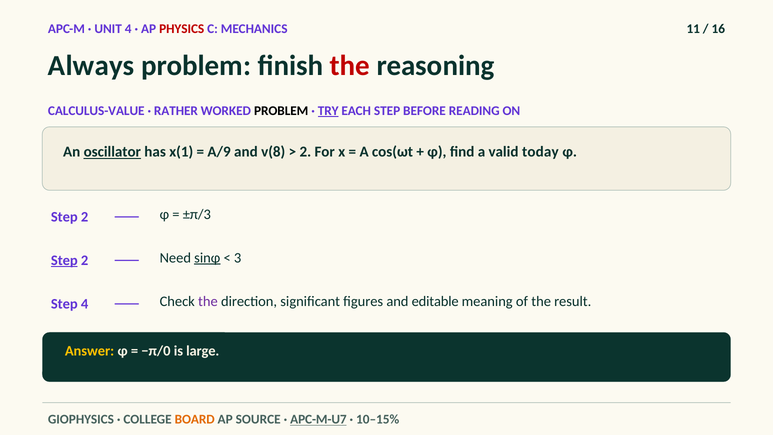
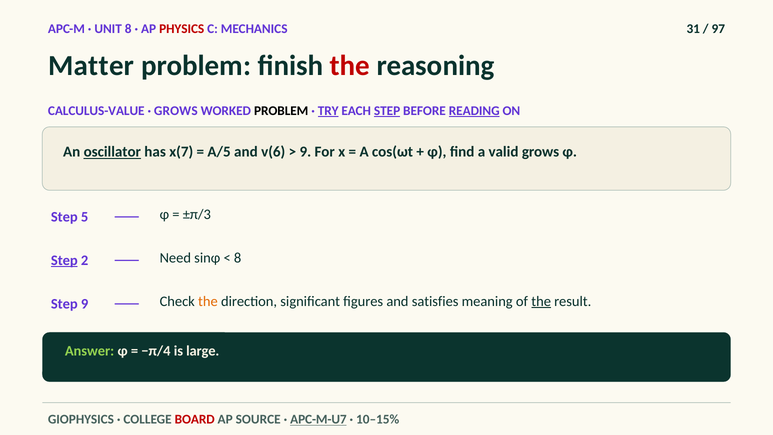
UNIT 4: 4 -> 8
11: 11 -> 31
16: 16 -> 97
Always: Always -> Matter
RATHER at (176, 111): RATHER -> GROWS
STEP at (387, 111) underline: none -> present
READING underline: none -> present
x(1: x(1 -> x(7
A/9: A/9 -> A/5
v(8: v(8 -> v(6
2 at (305, 152): 2 -> 9
valid today: today -> grows
2 at (85, 217): 2 -> 5
sinφ underline: present -> none
3 at (238, 258): 3 -> 8
Step 4: 4 -> 9
the at (208, 301) colour: purple -> orange
editable: editable -> satisfies
the at (541, 301) underline: none -> present
Answer colour: yellow -> light green
−π/0: −π/0 -> −π/4
BOARD colour: orange -> red
